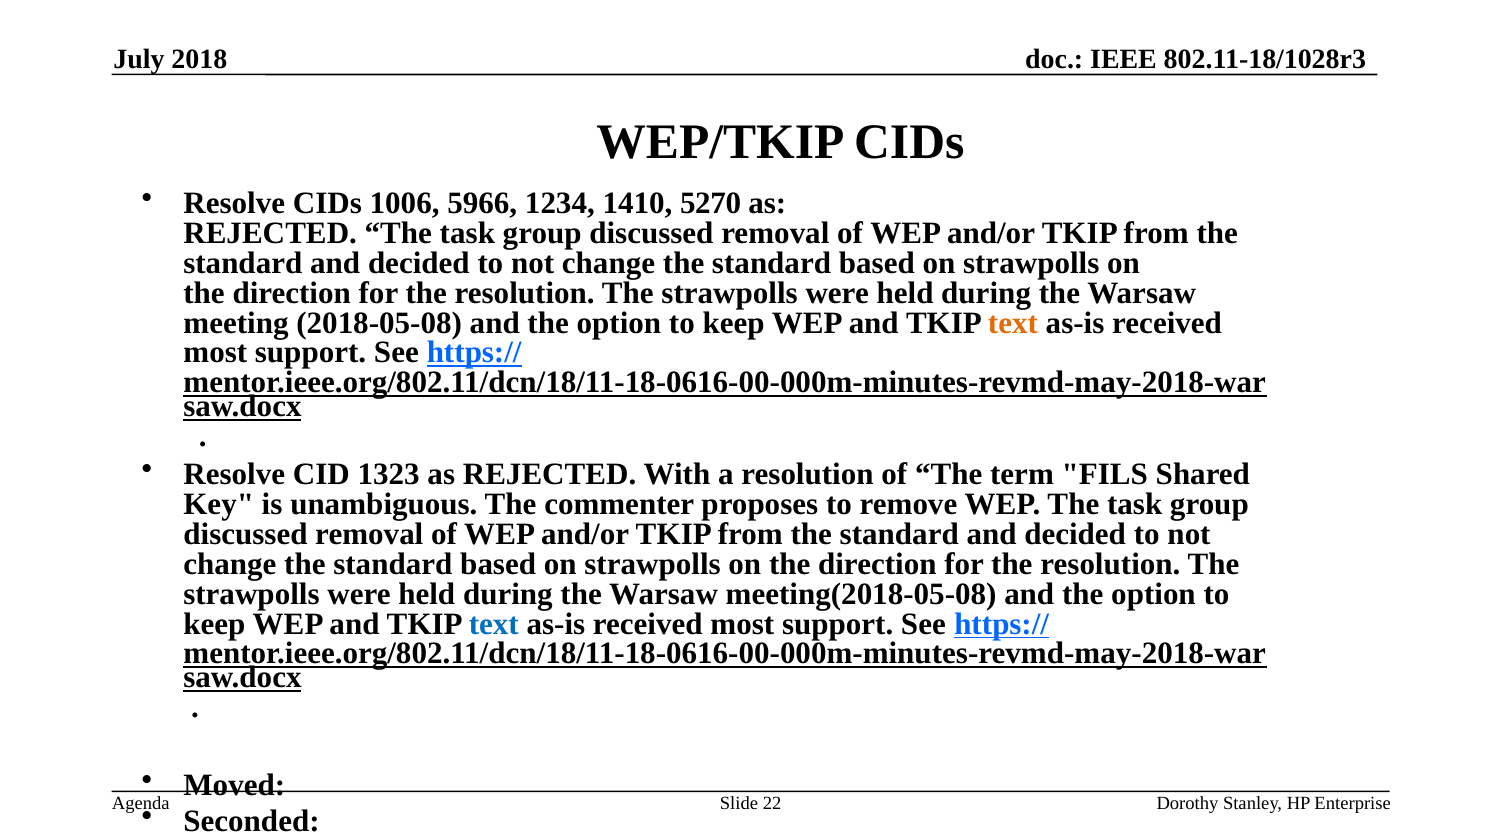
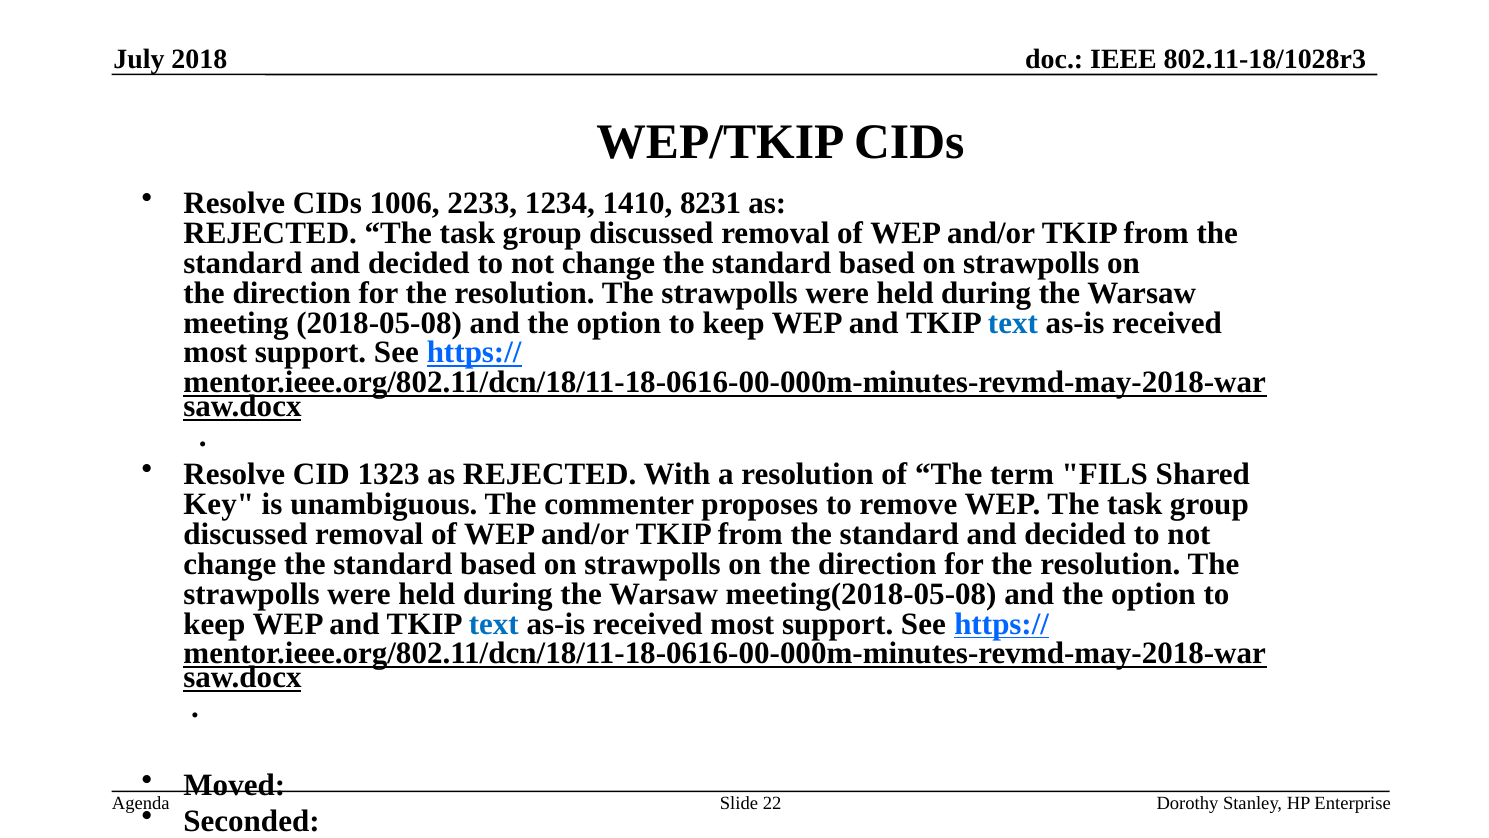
5966: 5966 -> 2233
5270: 5270 -> 8231
text at (1013, 323) colour: orange -> blue
